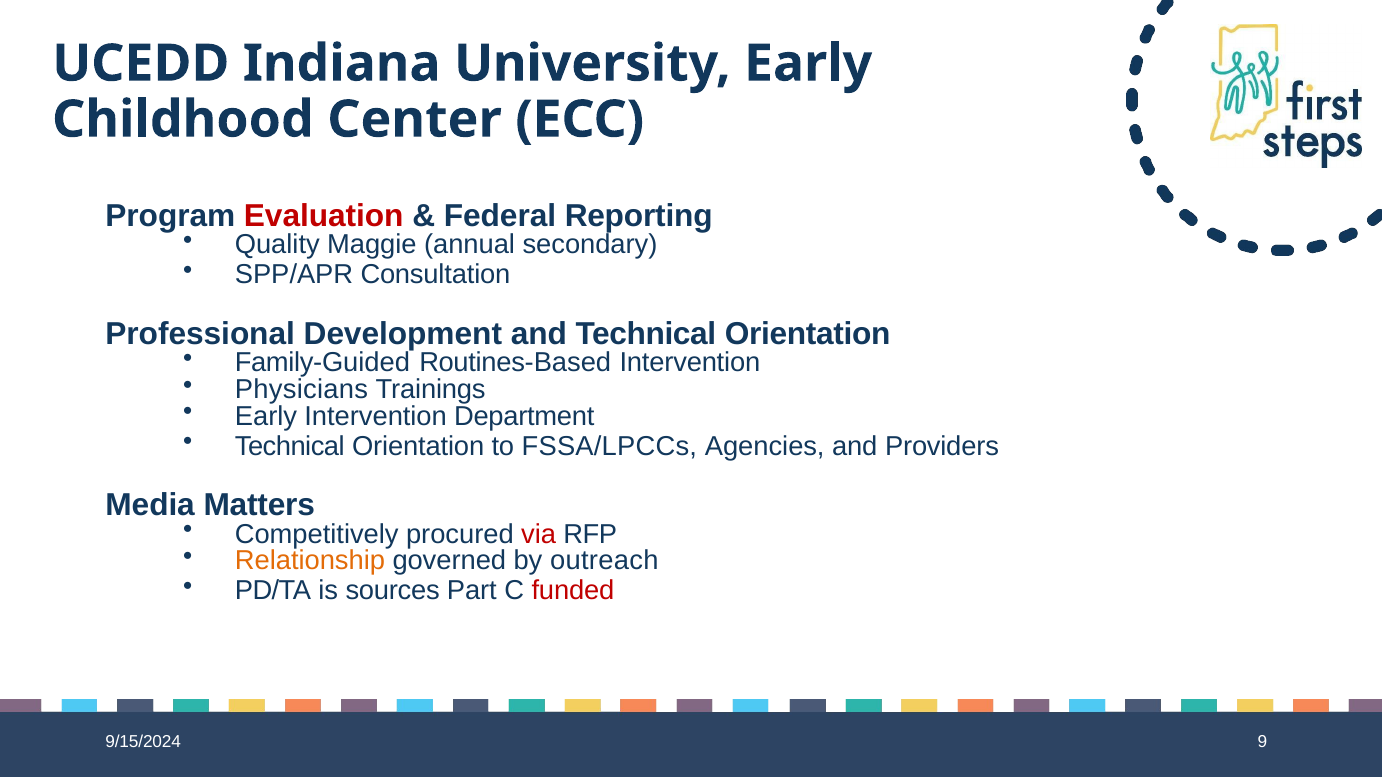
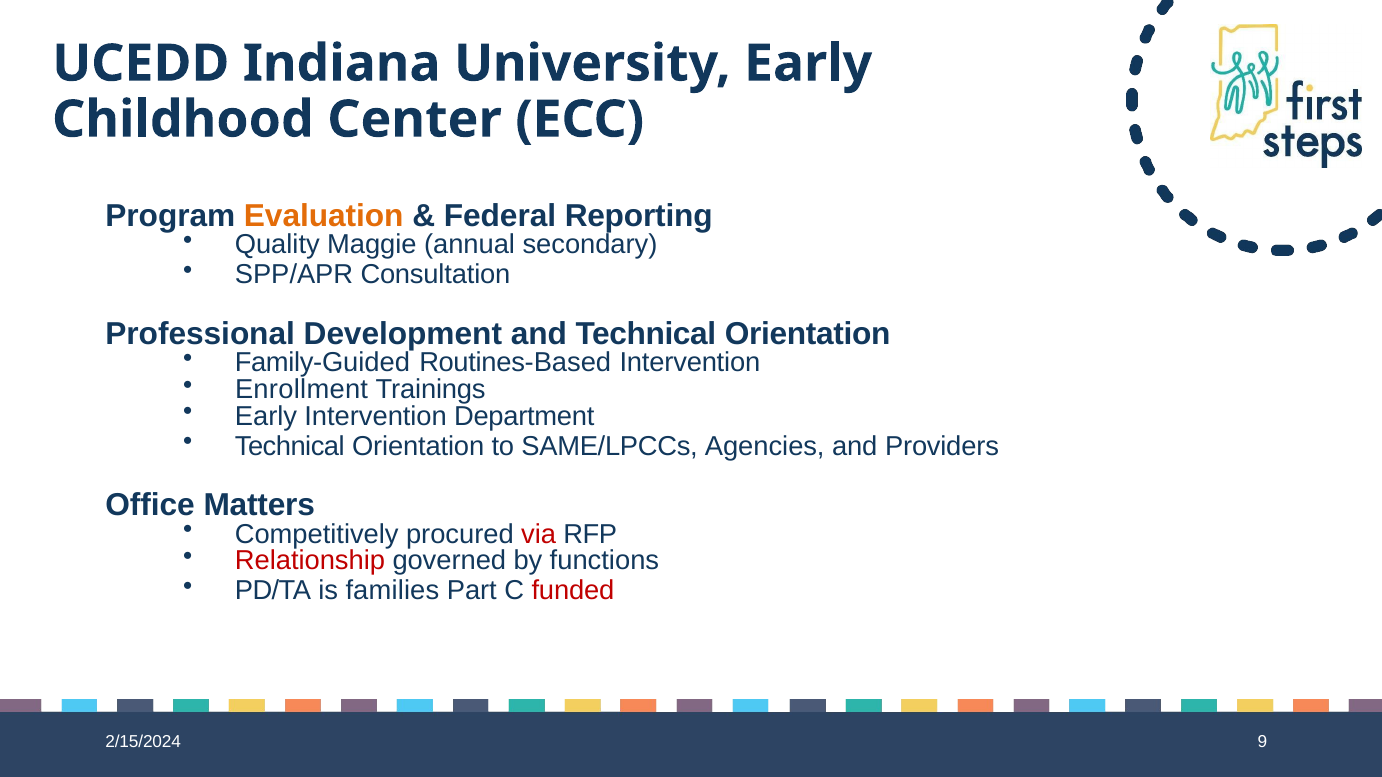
Evaluation colour: red -> orange
Physicians: Physicians -> Enrollment
FSSA/LPCCs: FSSA/LPCCs -> SAME/LPCCs
Media: Media -> Office
Relationship colour: orange -> red
outreach: outreach -> functions
sources: sources -> families
9/15/2024: 9/15/2024 -> 2/15/2024
